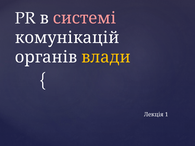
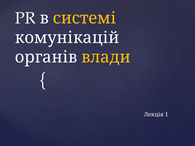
системі colour: pink -> yellow
